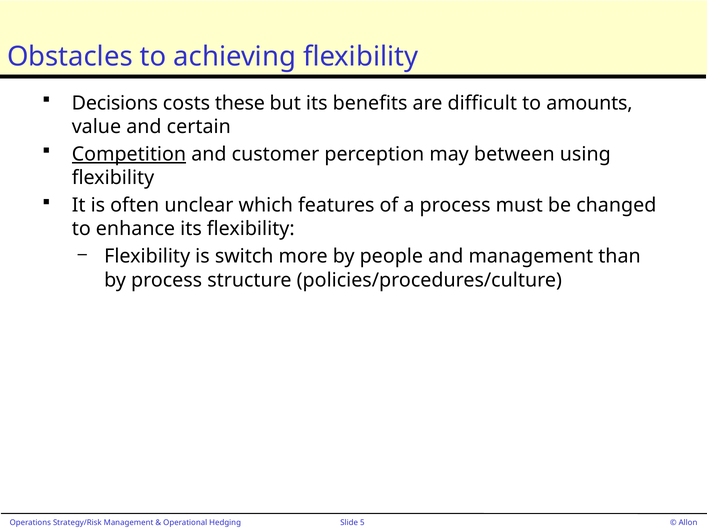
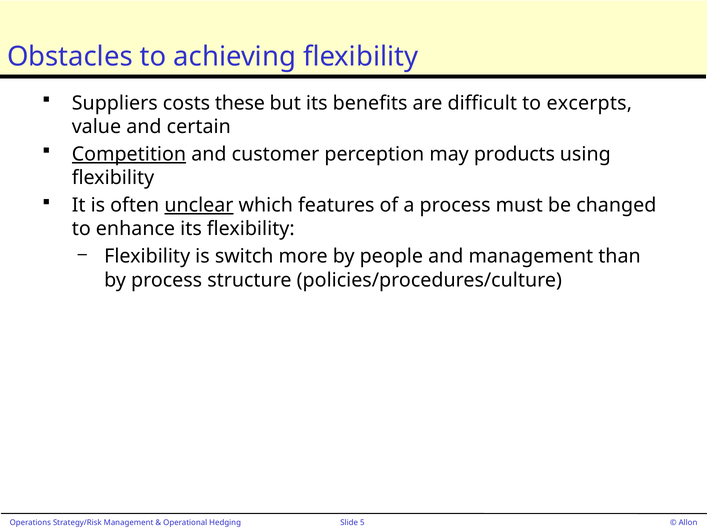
Decisions: Decisions -> Suppliers
amounts: amounts -> excerpts
between: between -> products
unclear underline: none -> present
